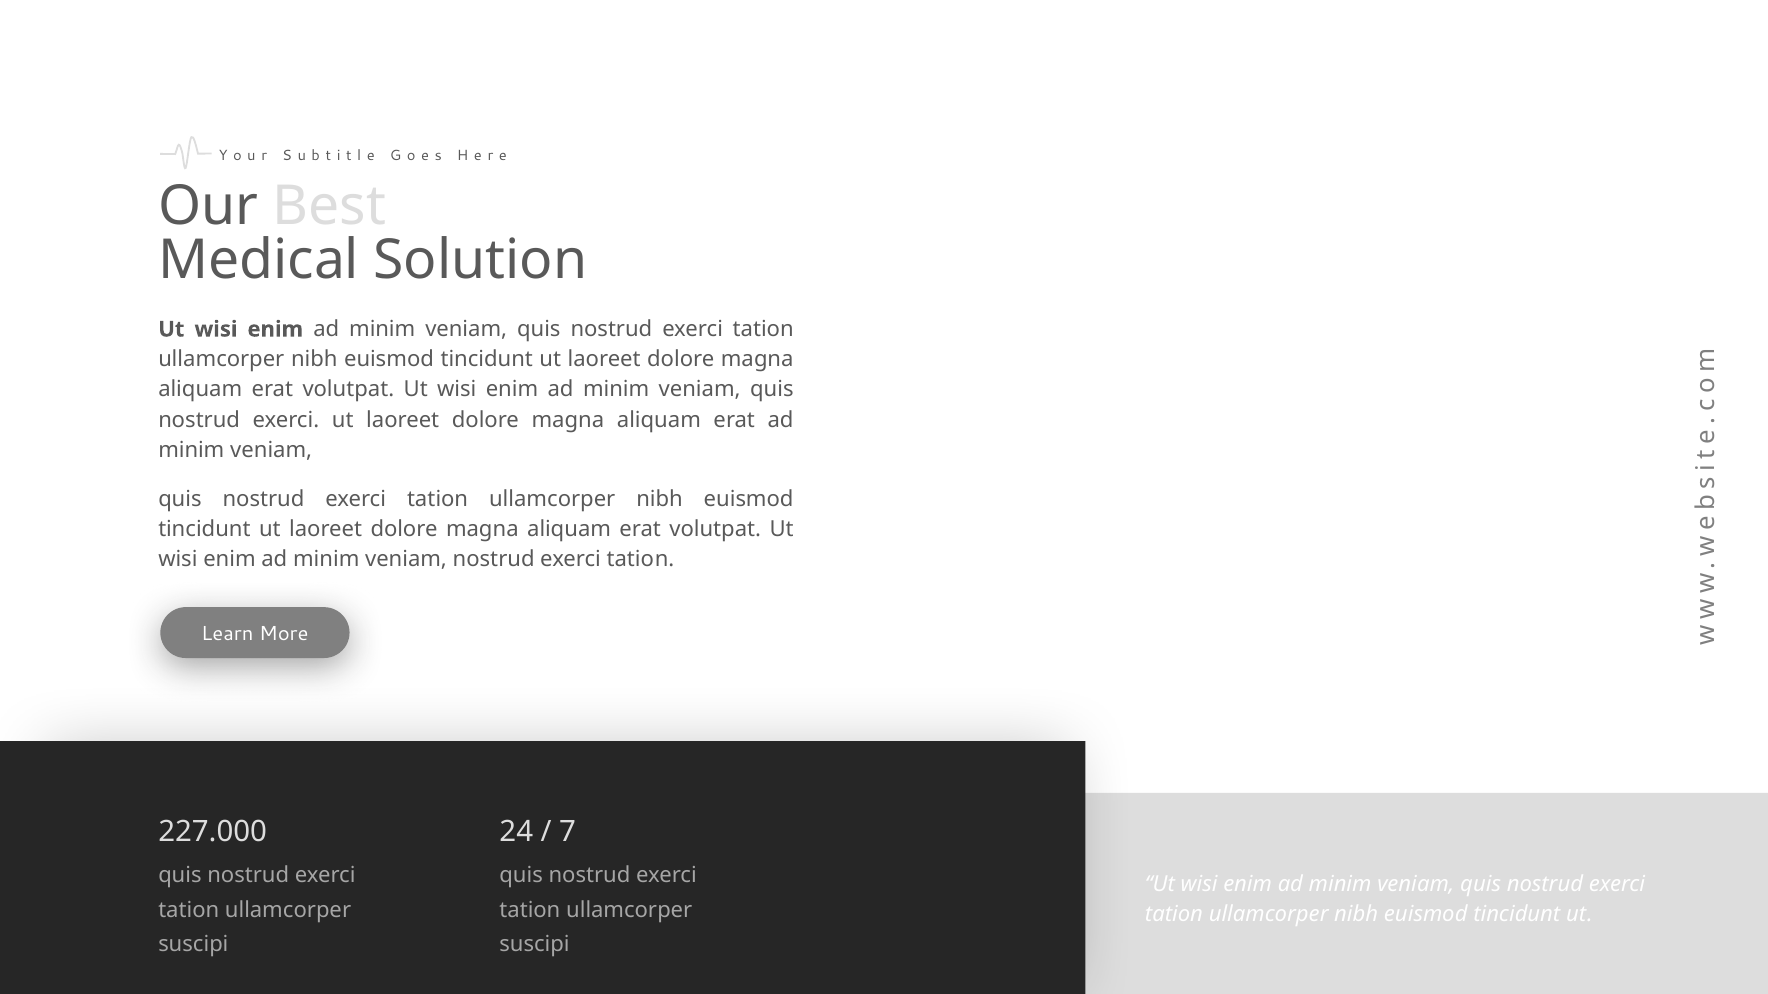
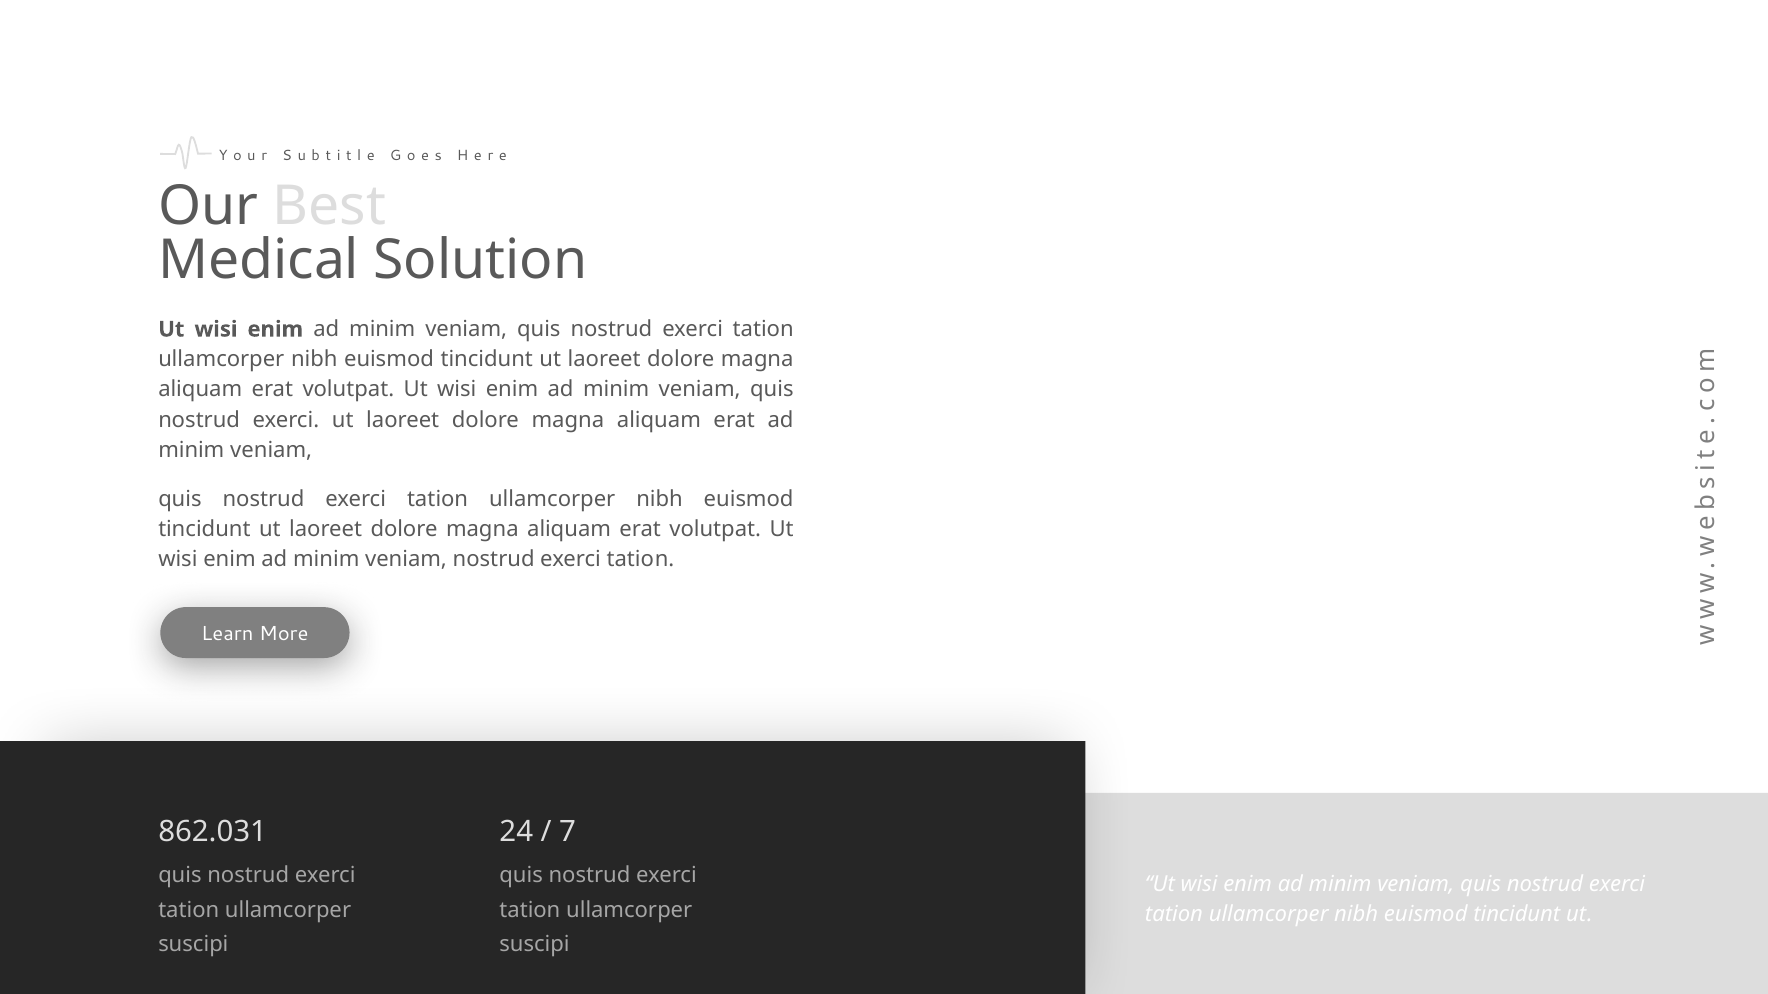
227.000: 227.000 -> 862.031
